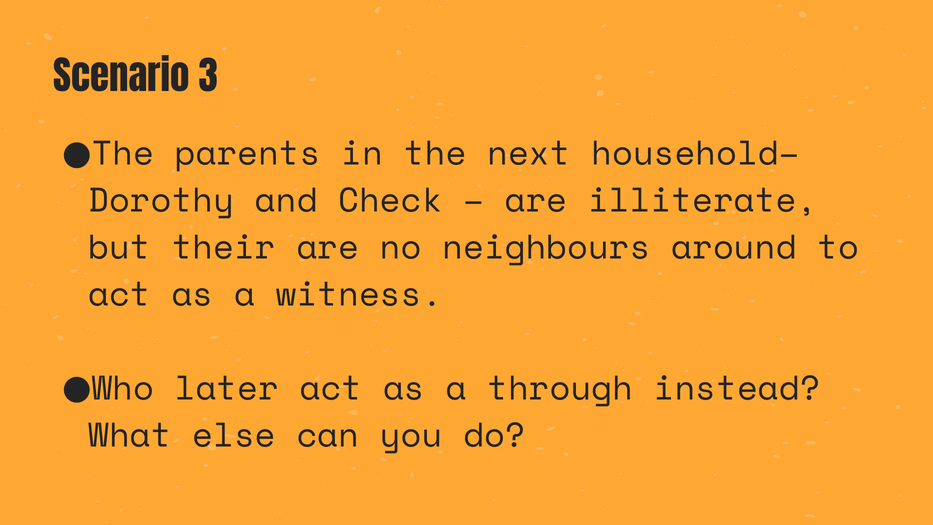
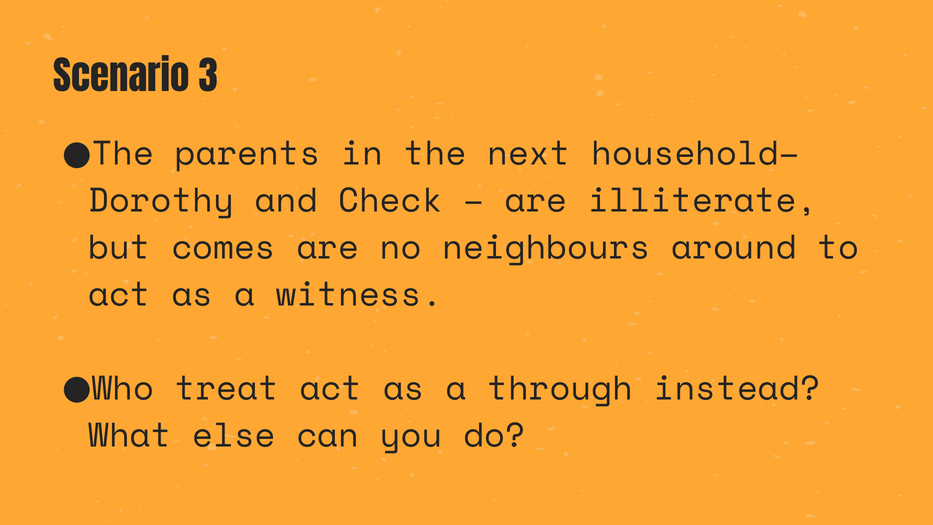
their: their -> comes
later: later -> treat
